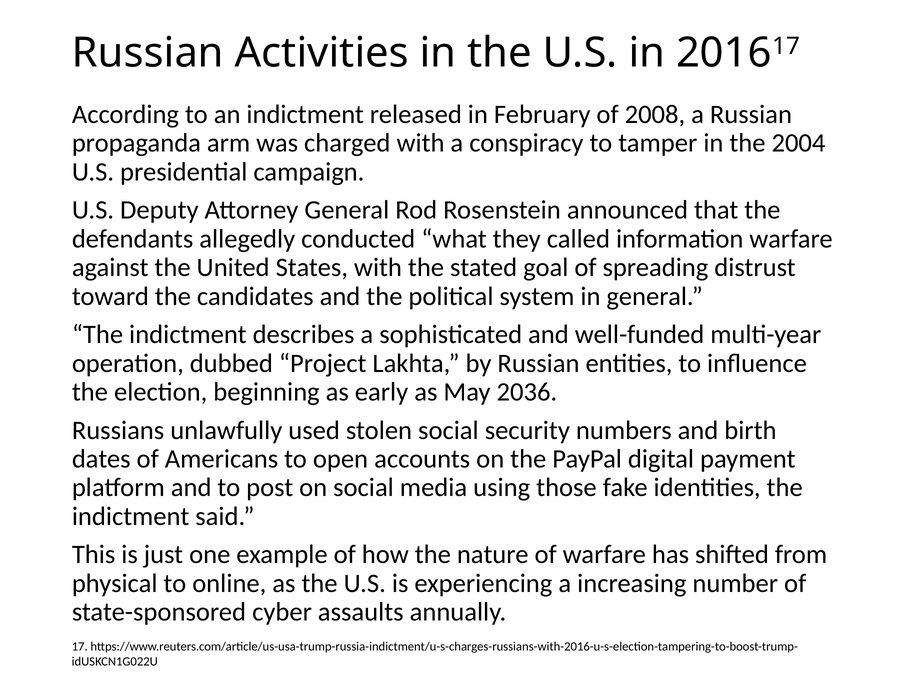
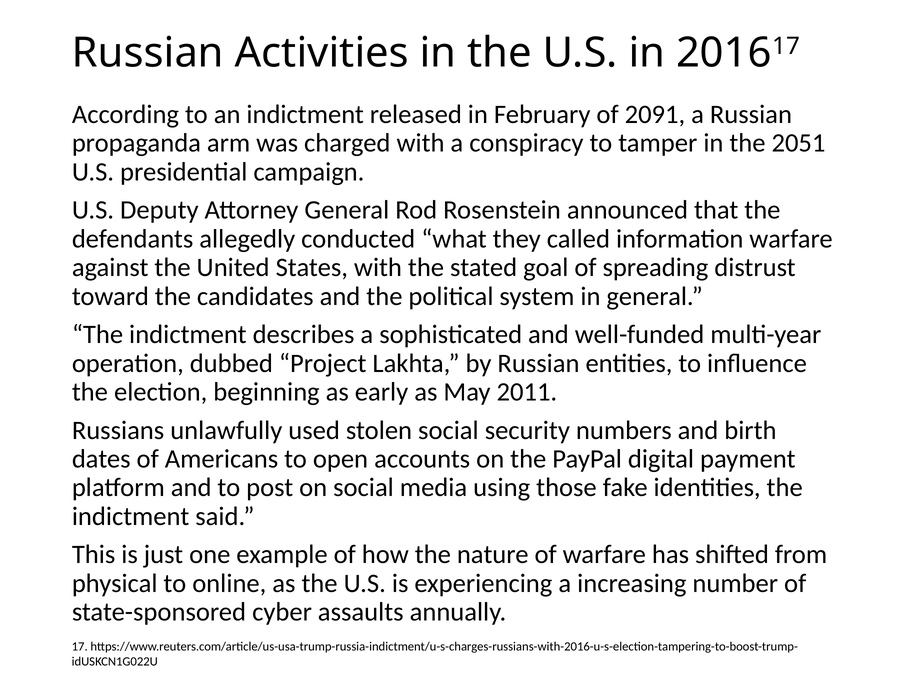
2008: 2008 -> 2091
2004: 2004 -> 2051
2036: 2036 -> 2011
